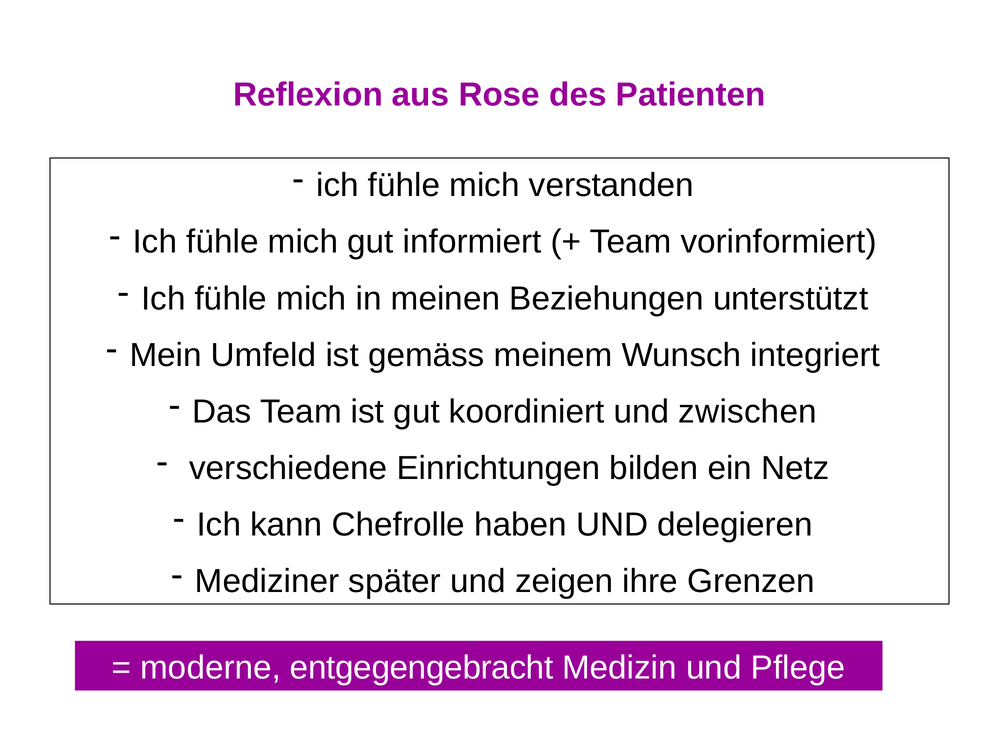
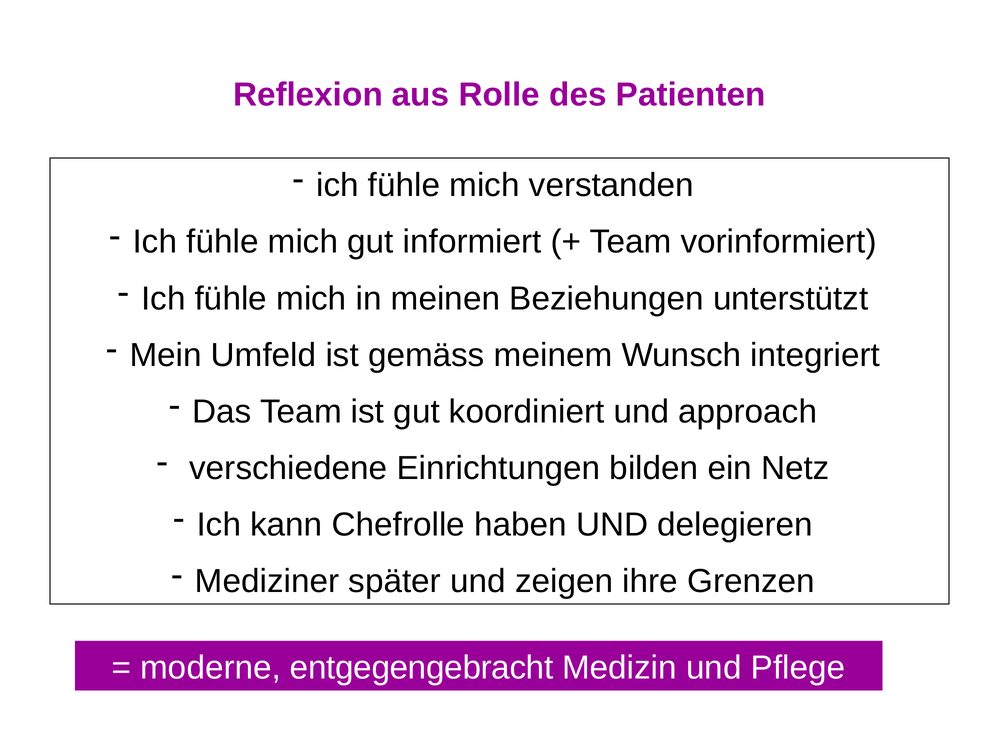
Rose: Rose -> Rolle
zwischen: zwischen -> approach
